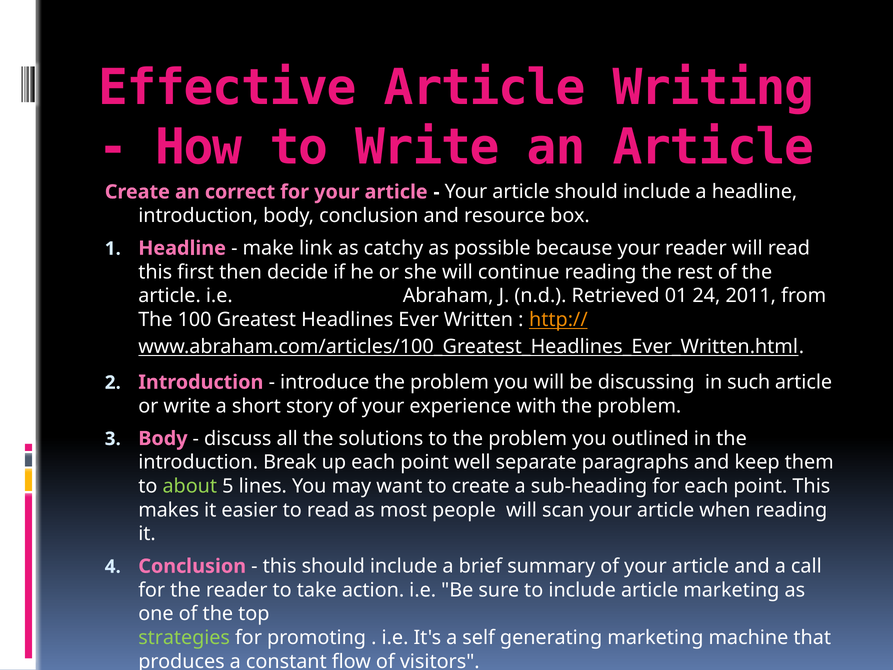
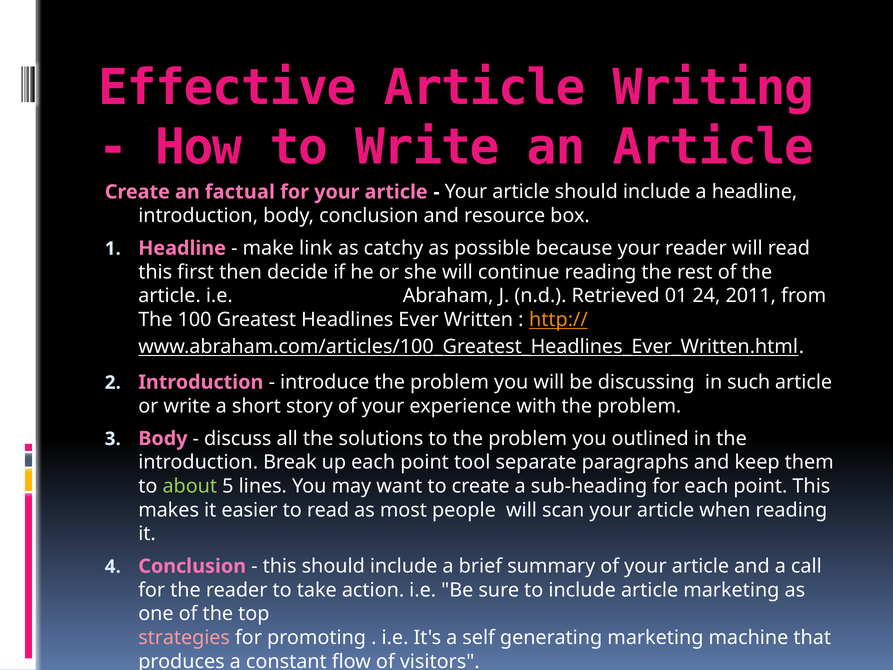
correct: correct -> factual
well: well -> tool
strategies colour: light green -> pink
